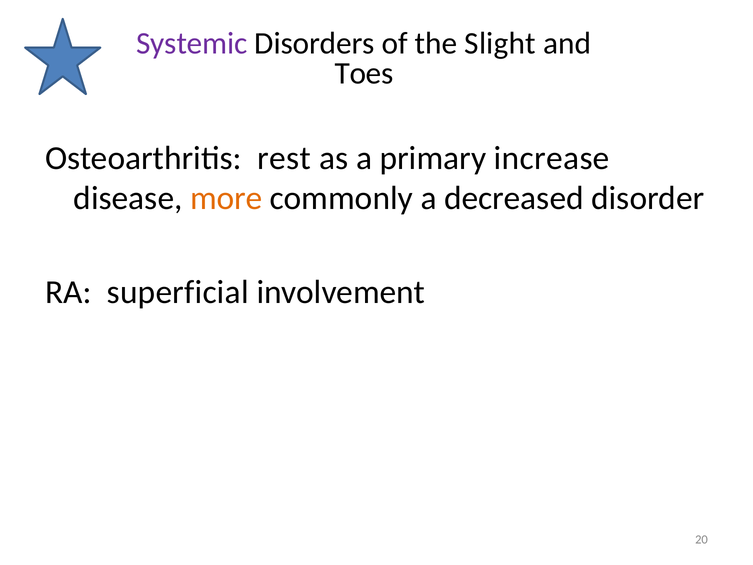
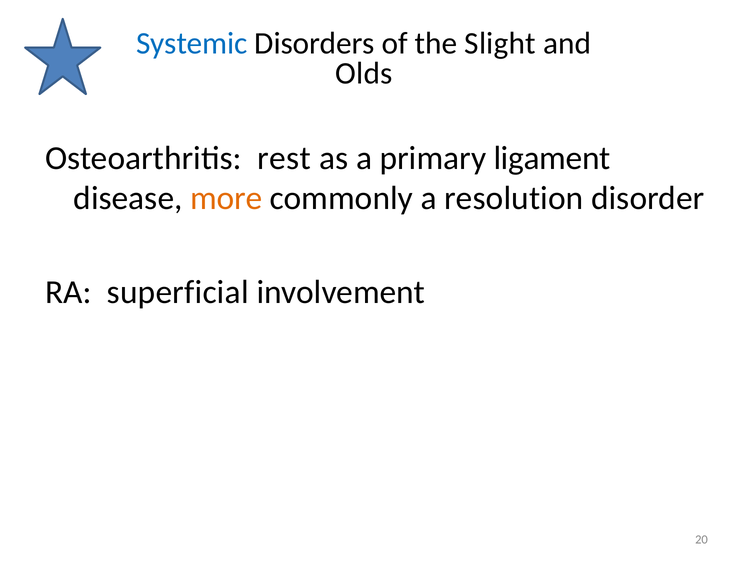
Systemic colour: purple -> blue
Toes: Toes -> Olds
increase: increase -> ligament
decreased: decreased -> resolution
